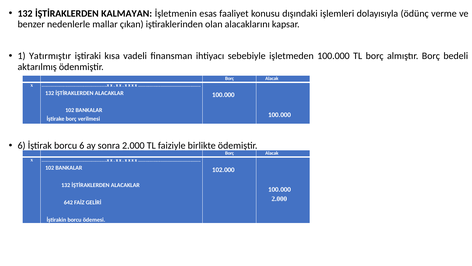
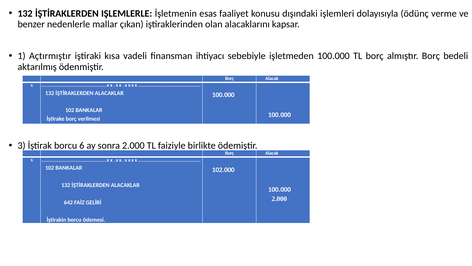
KALMAYAN: KALMAYAN -> IŞLEMLERLE
Yatırmıştır: Yatırmıştır -> Açtırmıştır
6 at (22, 145): 6 -> 3
